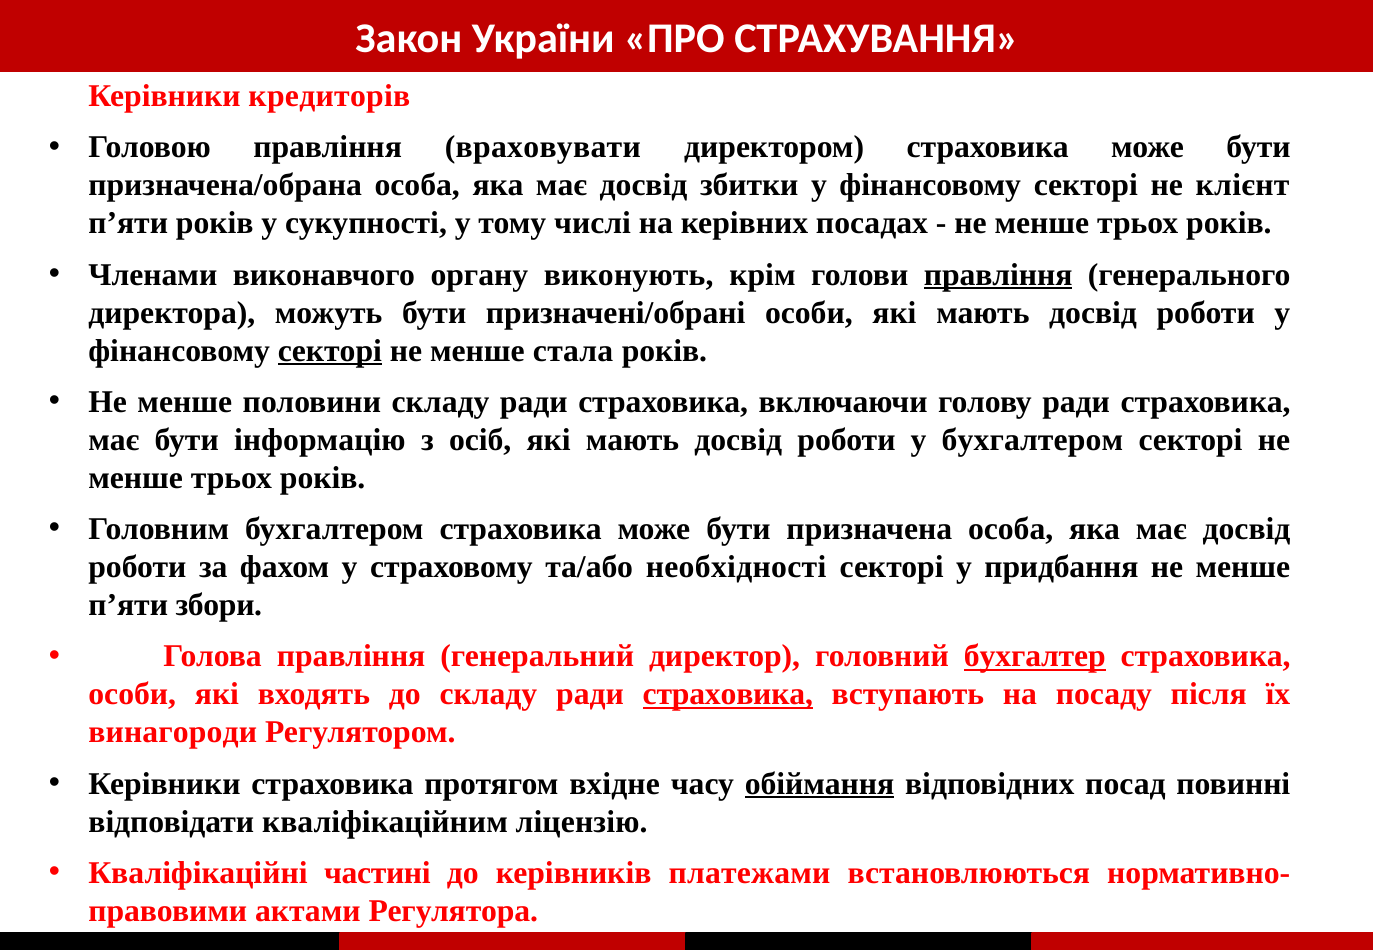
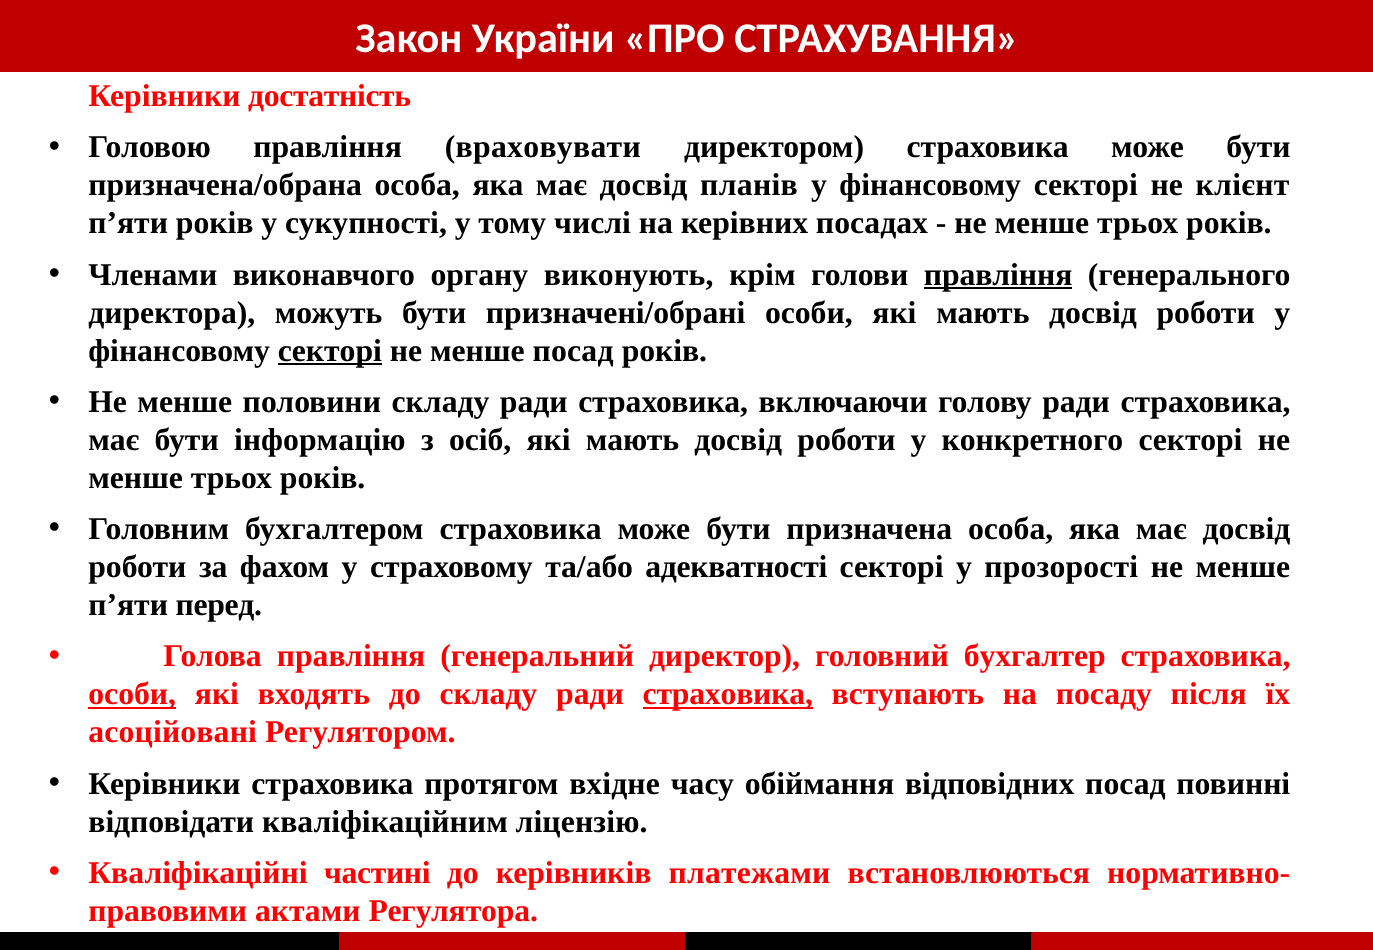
кредиторів: кредиторів -> достатність
збитки: збитки -> планів
менше стала: стала -> посад
у бухгалтером: бухгалтером -> конкретного
необхідності: необхідності -> адекватності
придбання: придбання -> прозорості
збори: збори -> перед
бухгалтер underline: present -> none
особи at (132, 695) underline: none -> present
винагороди: винагороди -> асоційовані
обіймання underline: present -> none
